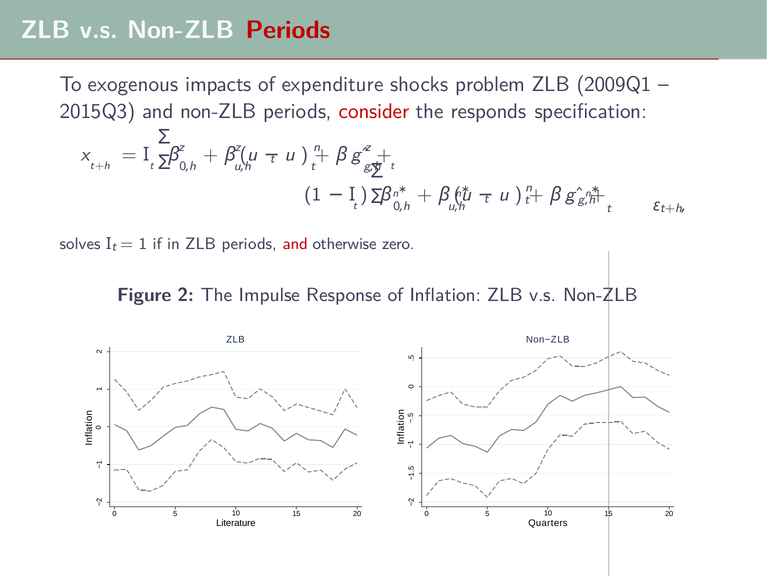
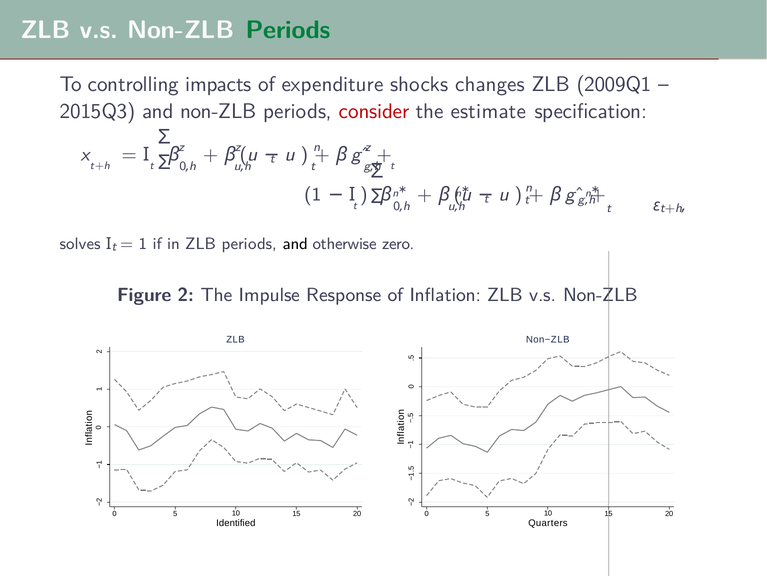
Periods at (288, 30) colour: red -> green
exogenous: exogenous -> controlling
problem: problem -> changes
responds: responds -> estimate
and at (295, 243) colour: red -> black
Literature: Literature -> Identified
